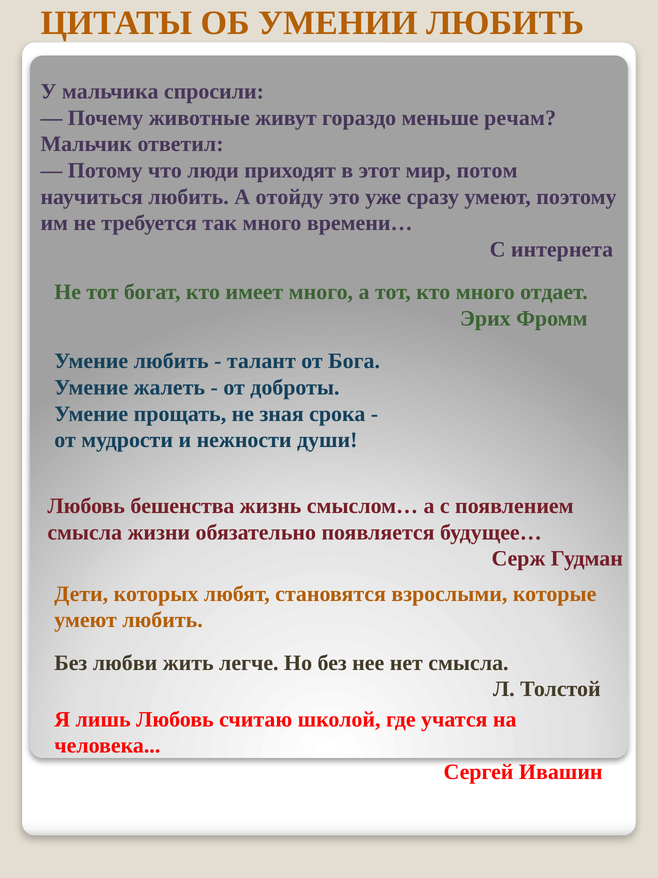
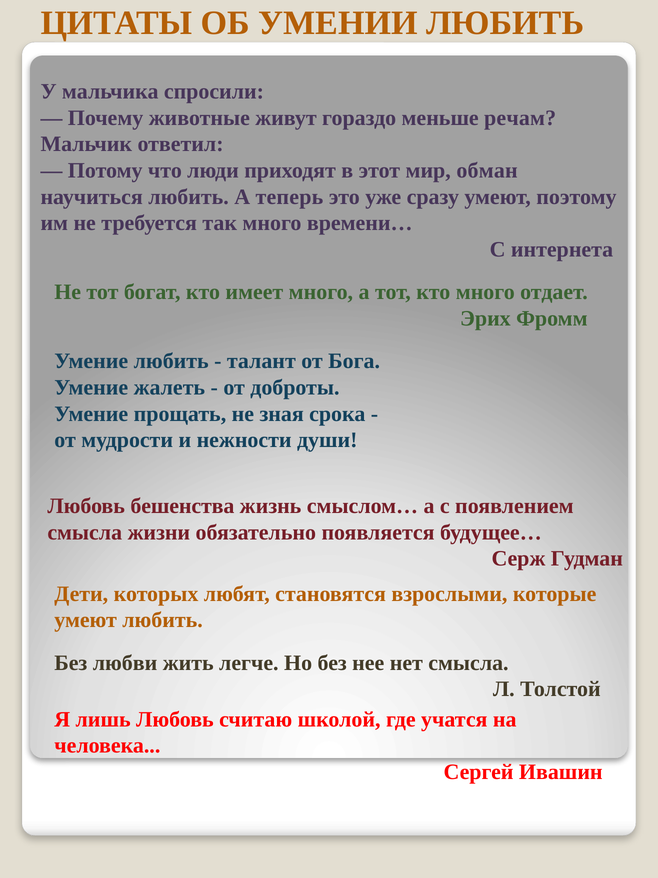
потом: потом -> обман
отойду: отойду -> теперь
